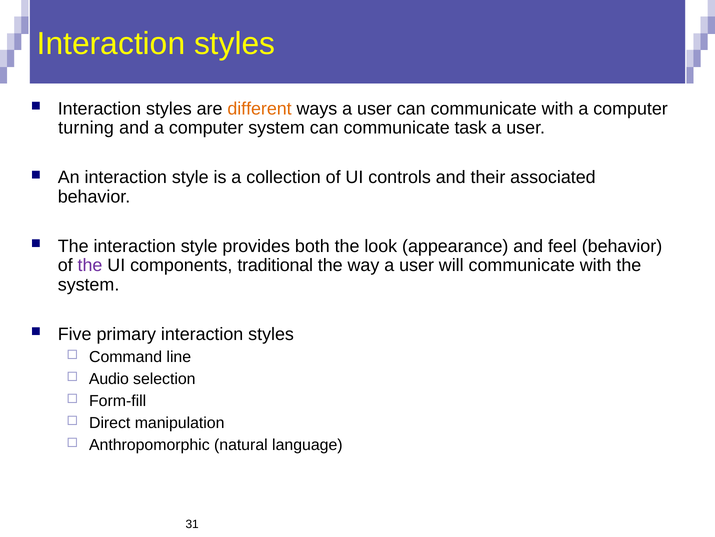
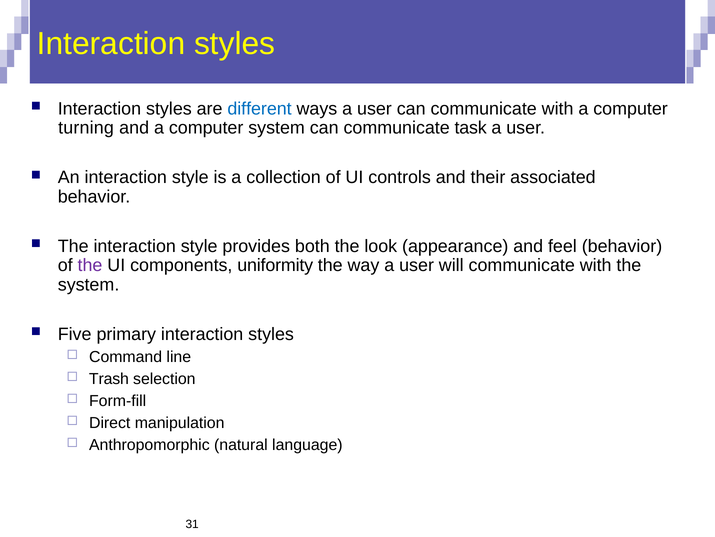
different colour: orange -> blue
traditional: traditional -> uniformity
Audio: Audio -> Trash
